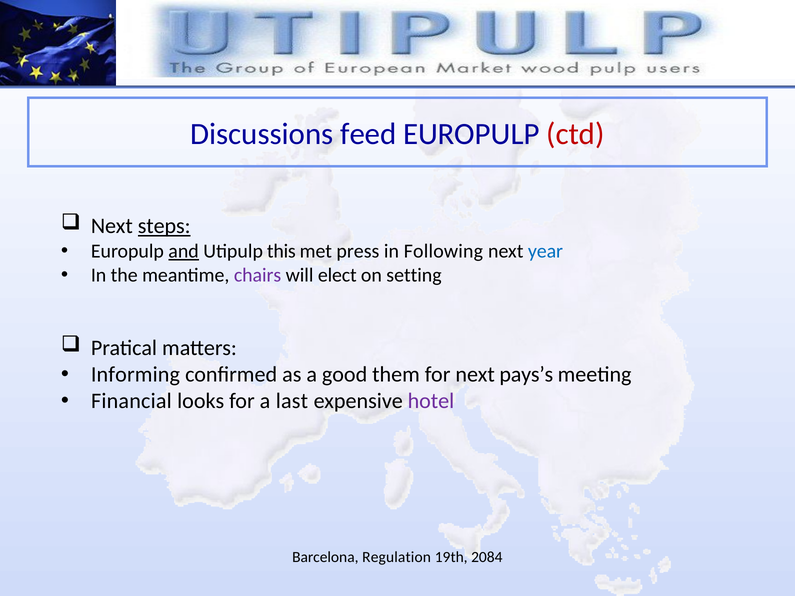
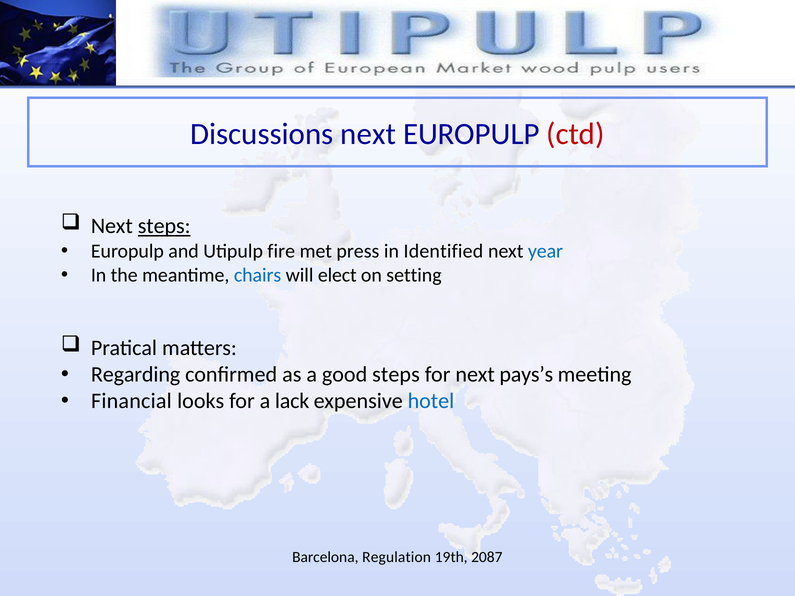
Discussions feed: feed -> next
and underline: present -> none
this: this -> fire
Following: Following -> Identified
chairs colour: purple -> blue
Informing: Informing -> Regarding
good them: them -> steps
last: last -> lack
hotel colour: purple -> blue
2084: 2084 -> 2087
